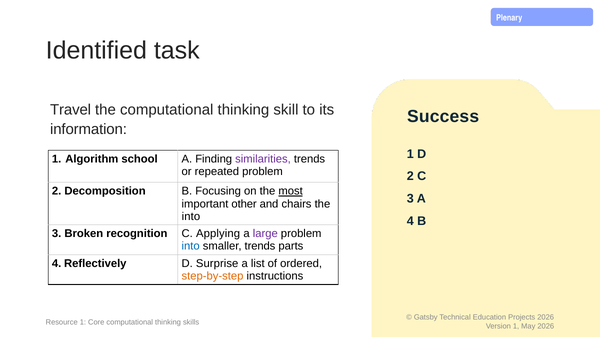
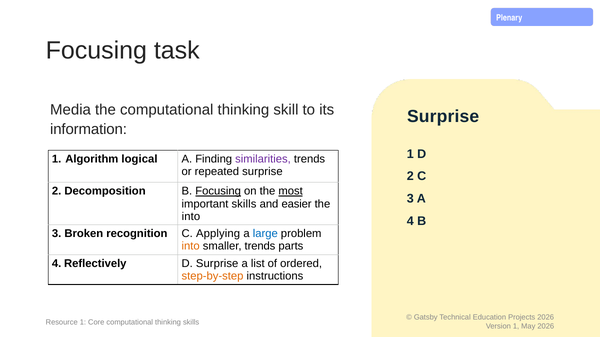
Identified at (96, 50): Identified -> Focusing
Travel: Travel -> Media
Success at (443, 117): Success -> Surprise
school: school -> logical
repeated problem: problem -> surprise
Focusing at (218, 192) underline: none -> present
important other: other -> skills
chairs: chairs -> easier
large colour: purple -> blue
into at (191, 247) colour: blue -> orange
